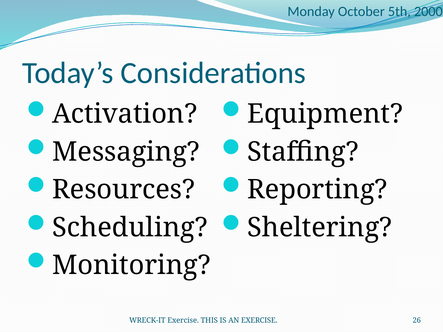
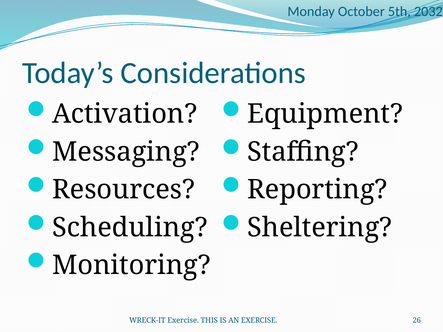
2000: 2000 -> 2032
